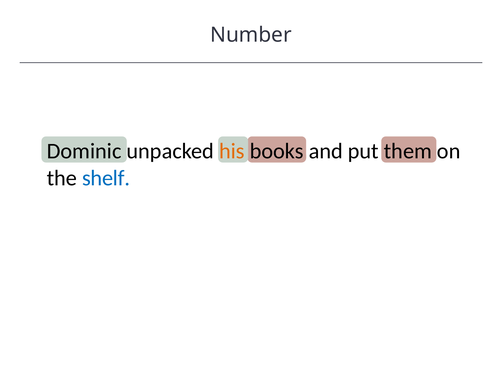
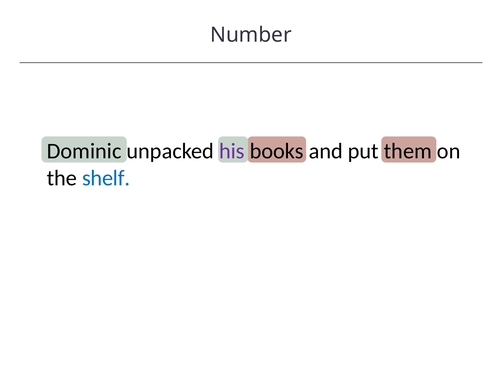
his colour: orange -> purple
